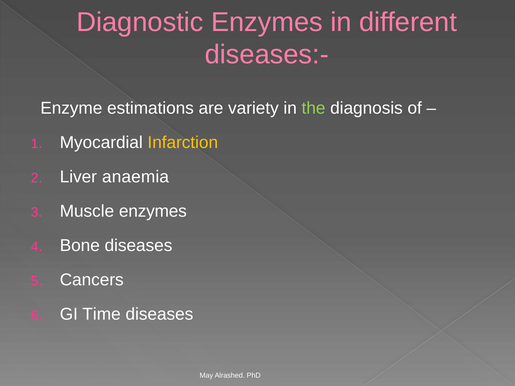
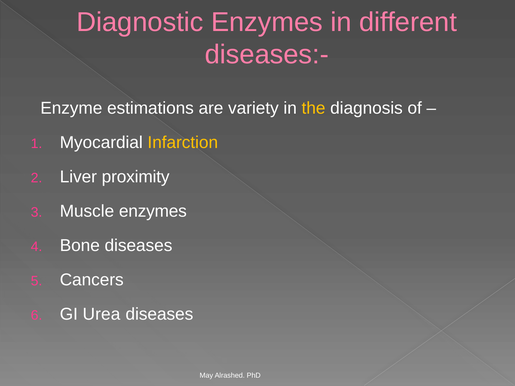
the colour: light green -> yellow
anaemia: anaemia -> proximity
Time: Time -> Urea
